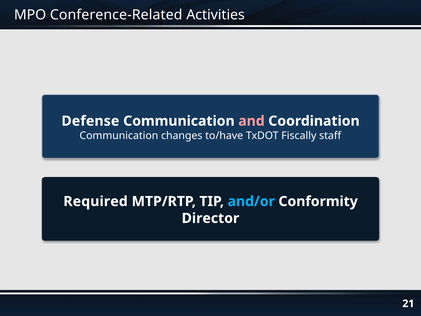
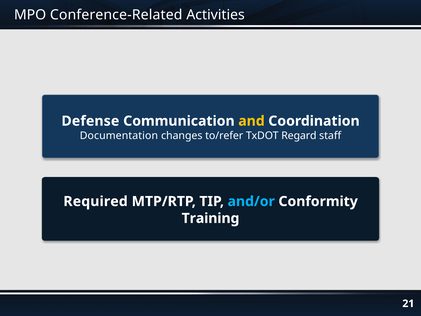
and colour: pink -> yellow
Communication at (119, 135): Communication -> Documentation
to/have: to/have -> to/refer
Fiscally: Fiscally -> Regard
Director: Director -> Training
